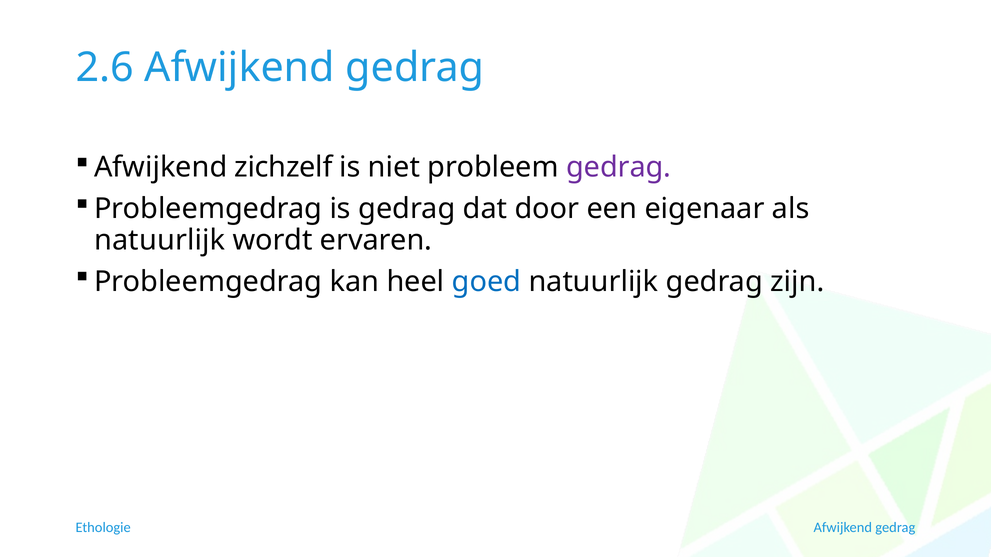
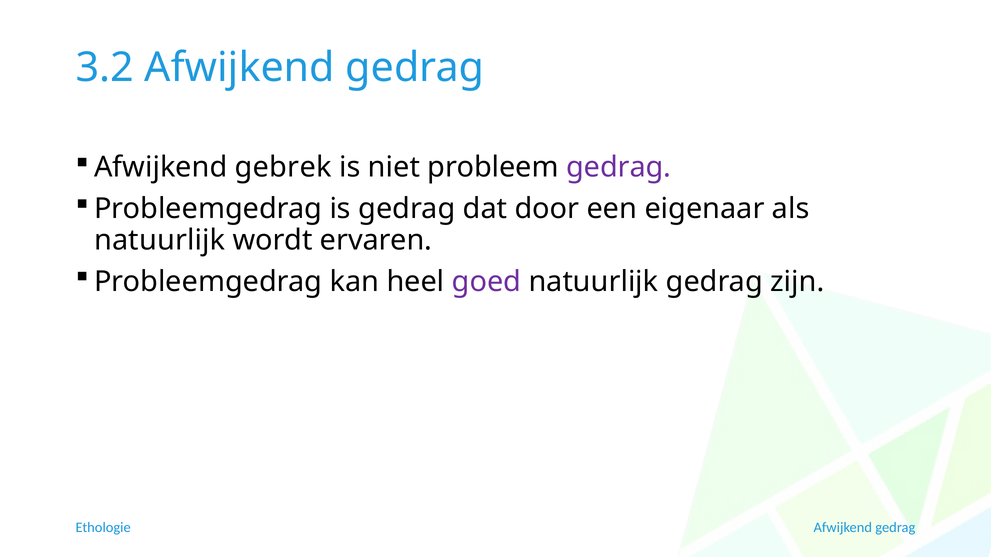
2.6: 2.6 -> 3.2
zichzelf: zichzelf -> gebrek
goed colour: blue -> purple
